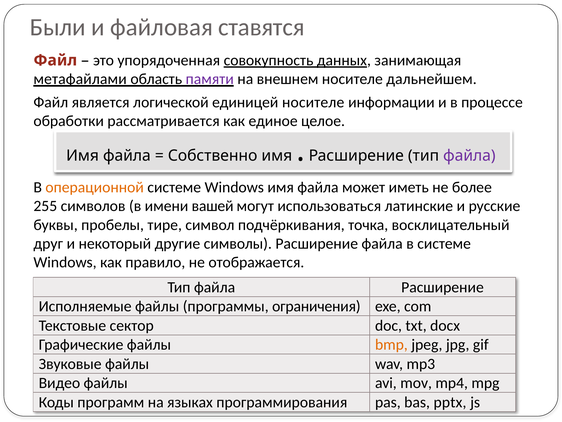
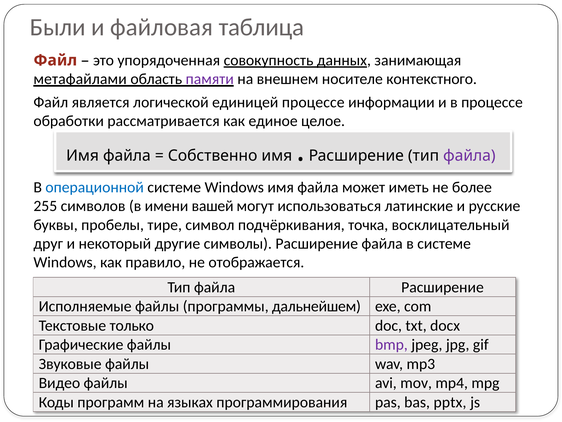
ставятся: ставятся -> таблица
дальнейшем: дальнейшем -> контекстного
единицей носителе: носителе -> процессе
операционной colour: orange -> blue
ограничения: ограничения -> дальнейшем
сектор: сектор -> только
bmp colour: orange -> purple
